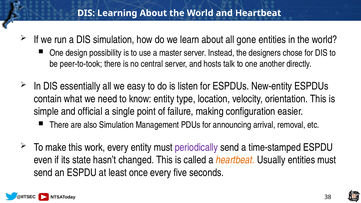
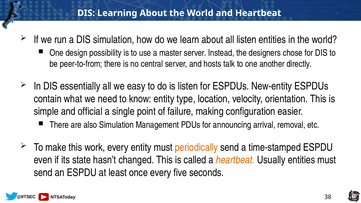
all gone: gone -> listen
peer-to-took: peer-to-took -> peer-to-from
periodically colour: purple -> orange
